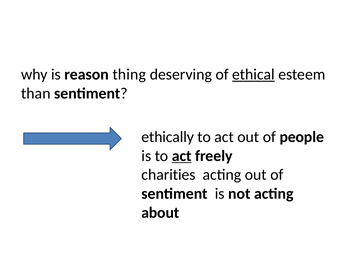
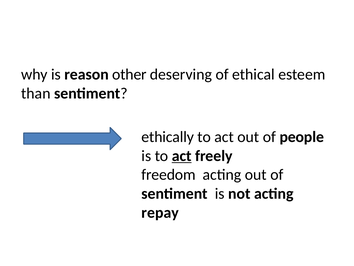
thing: thing -> other
ethical underline: present -> none
charities: charities -> freedom
about: about -> repay
